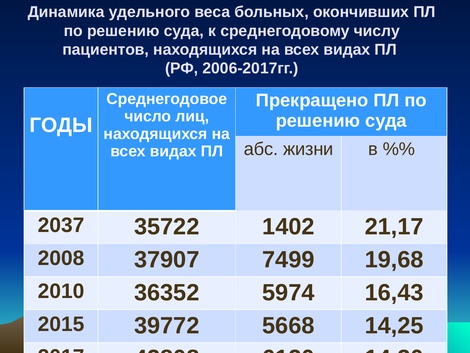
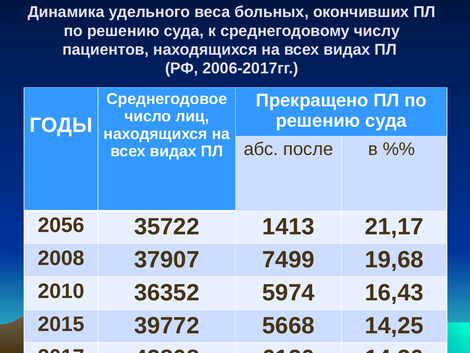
жизни: жизни -> после
2037: 2037 -> 2056
1402: 1402 -> 1413
